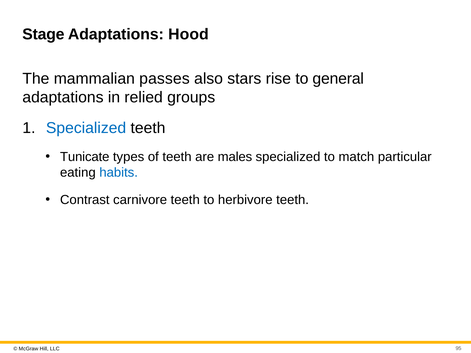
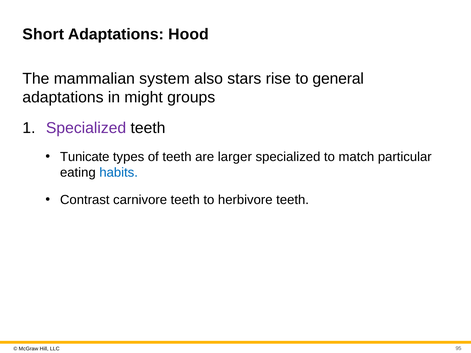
Stage: Stage -> Short
passes: passes -> system
relied: relied -> might
Specialized at (86, 128) colour: blue -> purple
males: males -> larger
